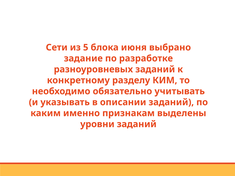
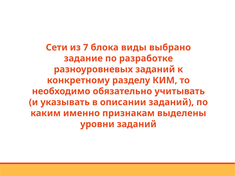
5: 5 -> 7
июня: июня -> виды
